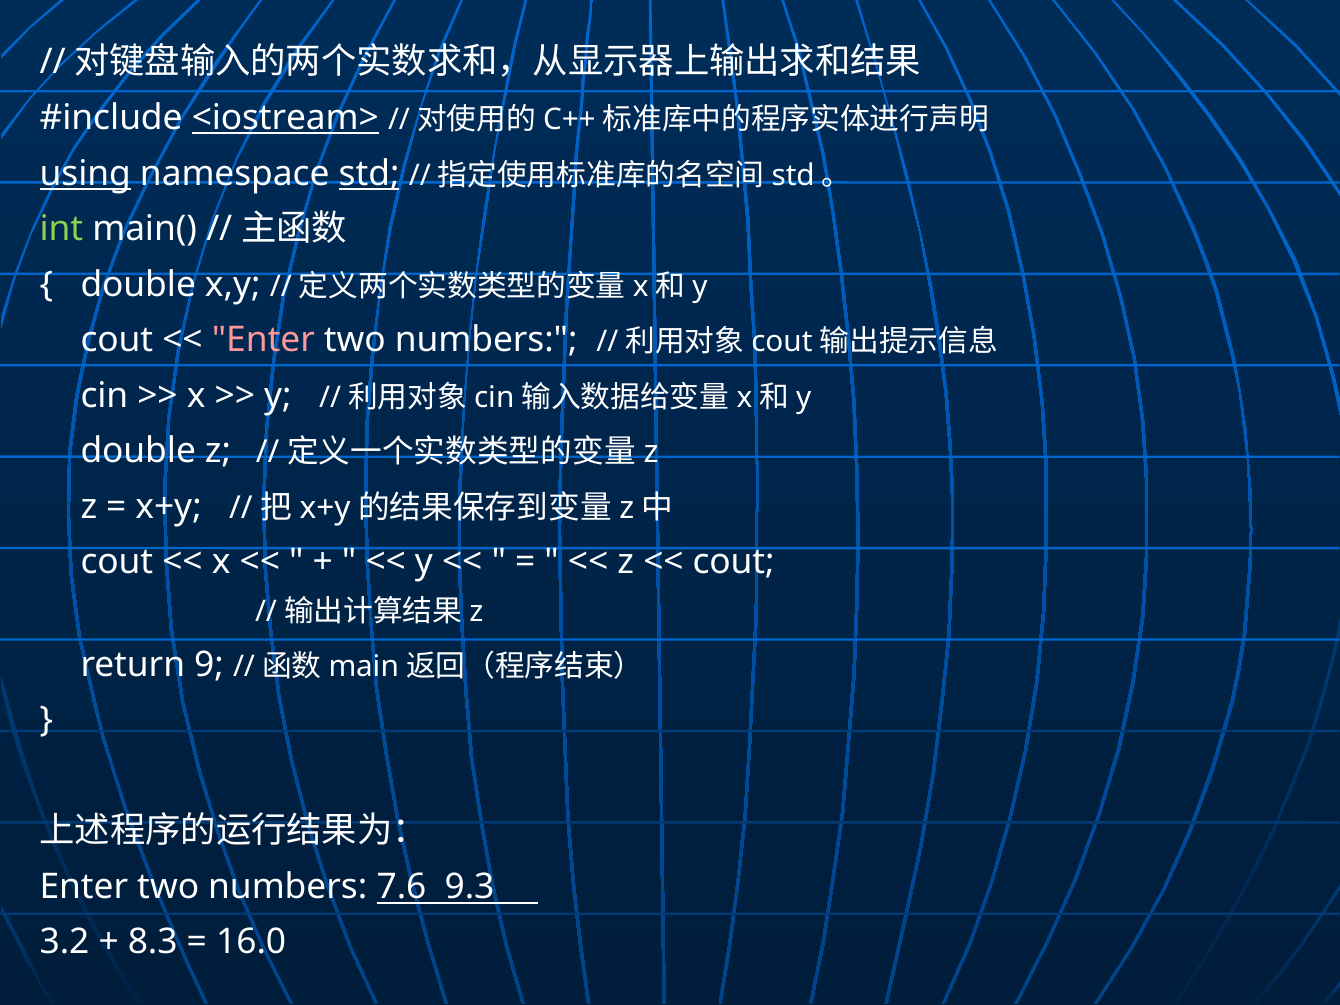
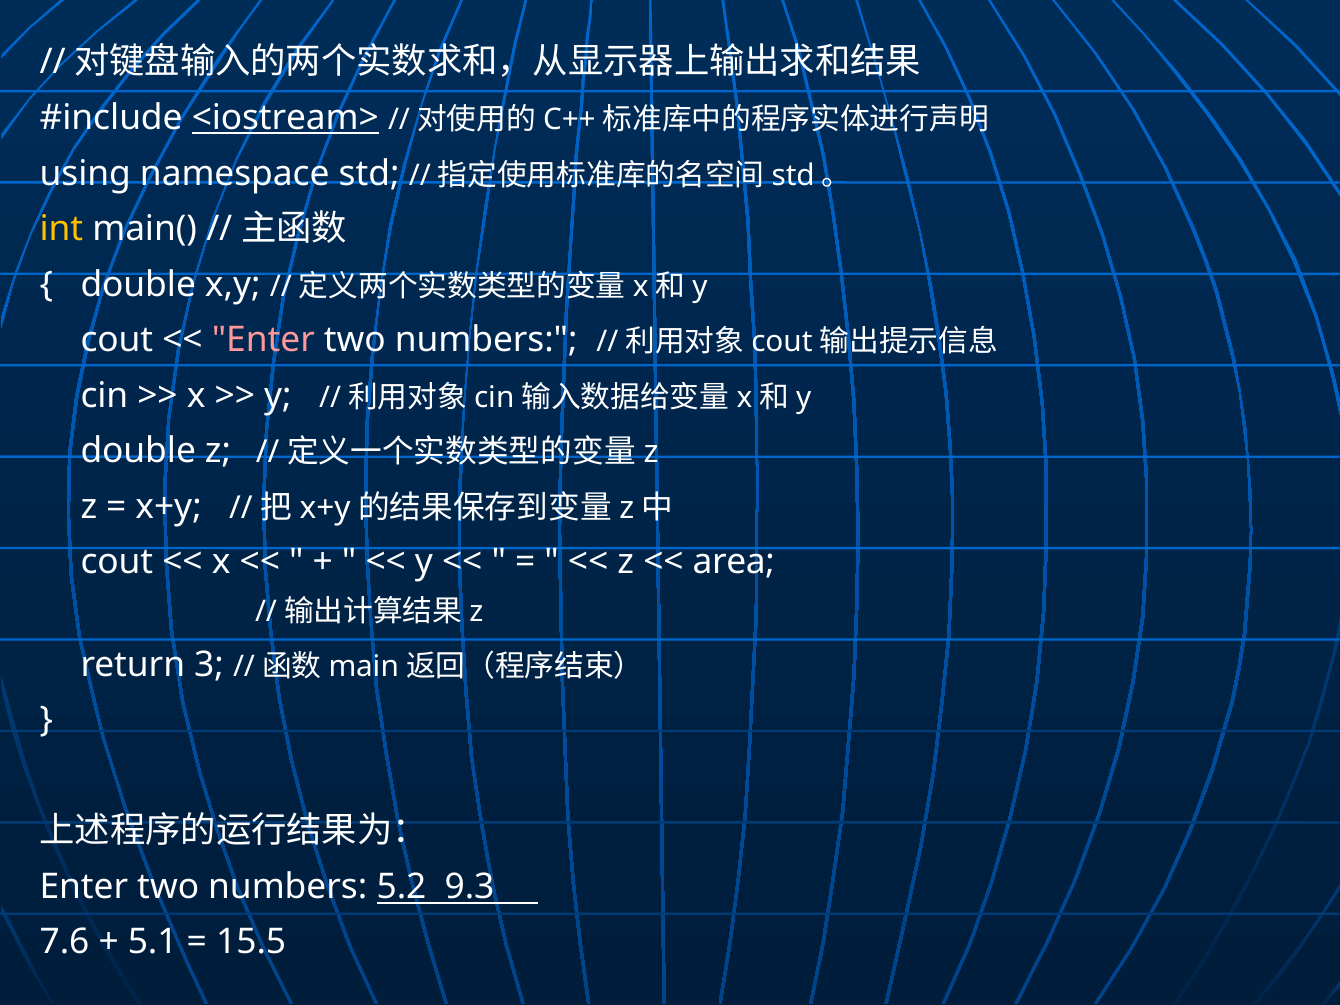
using underline: present -> none
std underline: present -> none
int colour: light green -> yellow
cout at (734, 562): cout -> area
9: 9 -> 3
7.6: 7.6 -> 5.2
3.2: 3.2 -> 7.6
8.3: 8.3 -> 5.1
16.0: 16.0 -> 15.5
